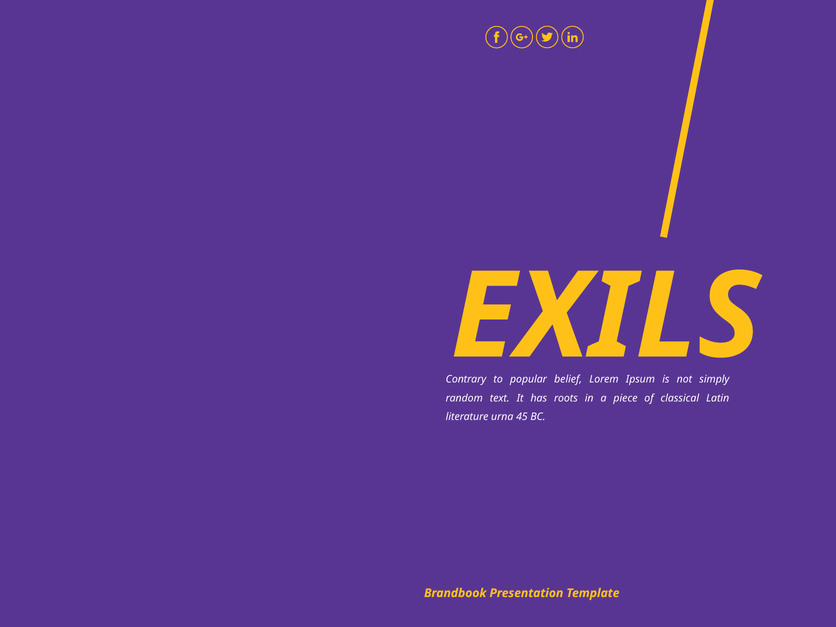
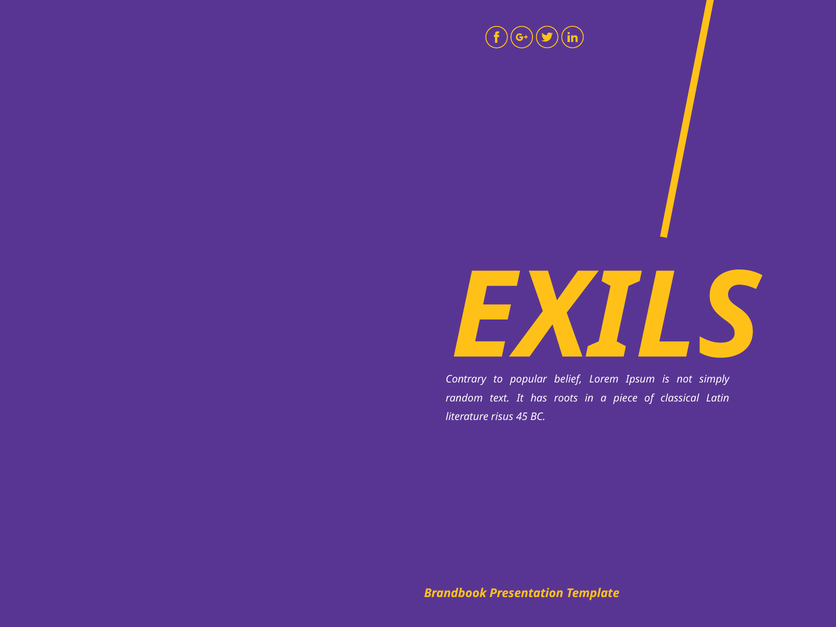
urna: urna -> risus
